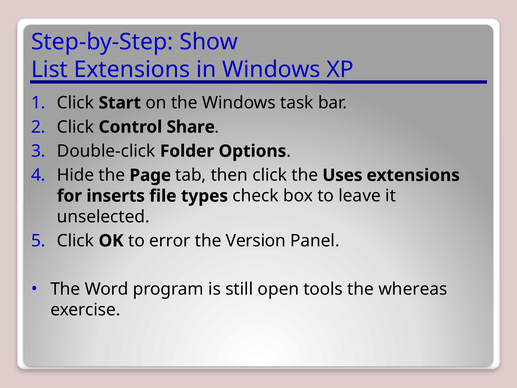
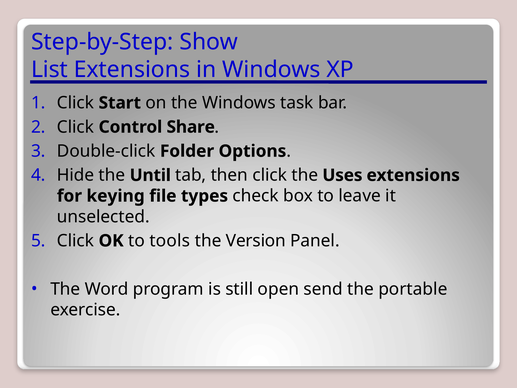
Page: Page -> Until
inserts: inserts -> keying
error: error -> tools
tools: tools -> send
whereas: whereas -> portable
